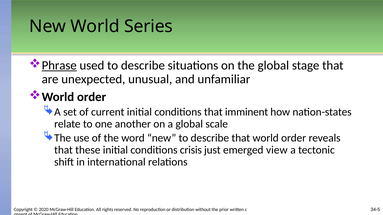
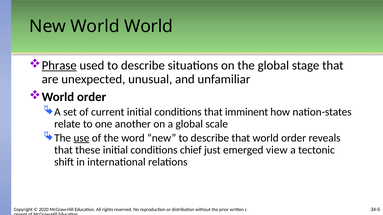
World Series: Series -> World
use underline: none -> present
crisis: crisis -> chief
